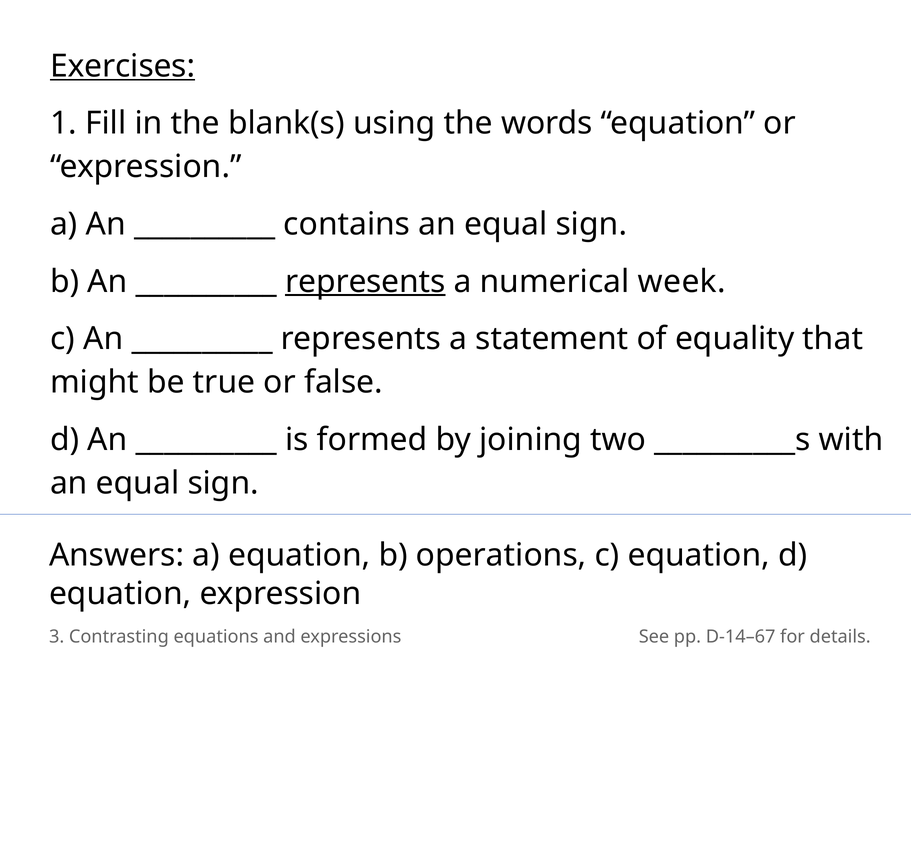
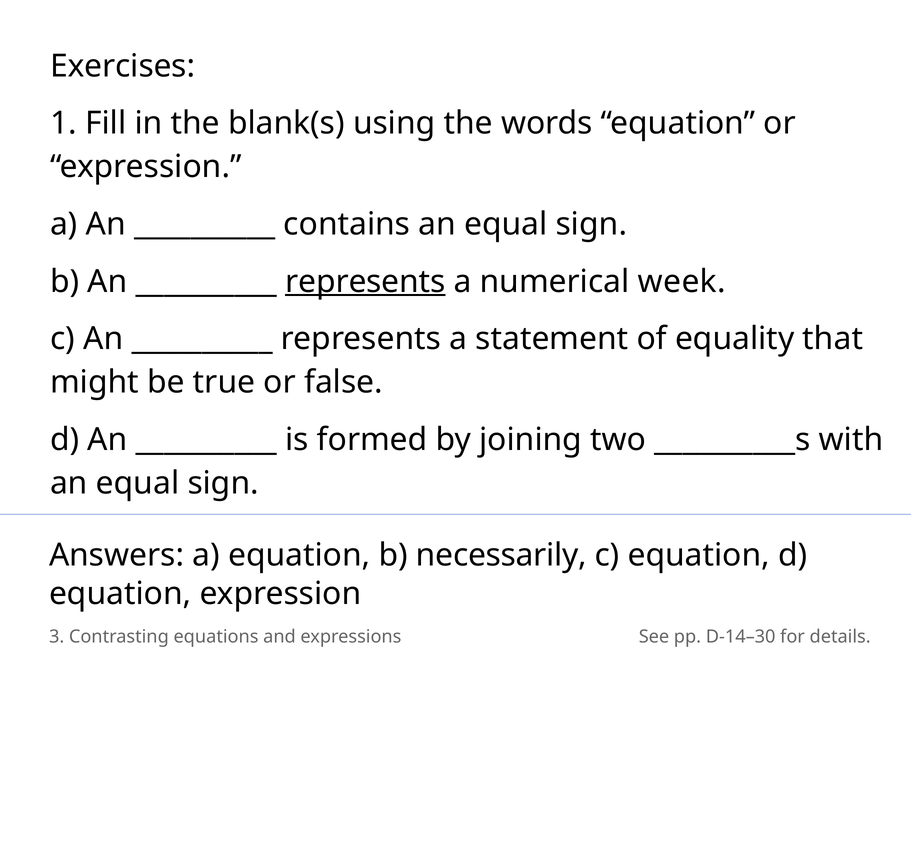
Exercises underline: present -> none
operations: operations -> necessarily
D-14–67: D-14–67 -> D-14–30
